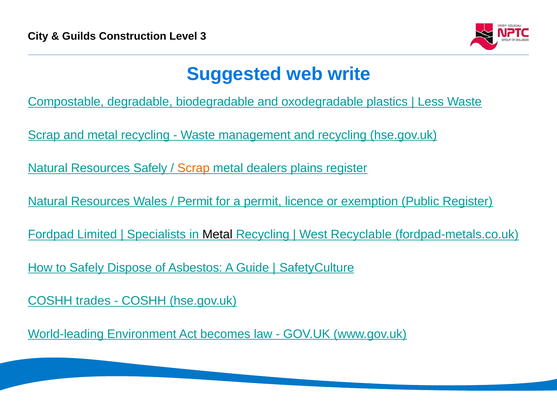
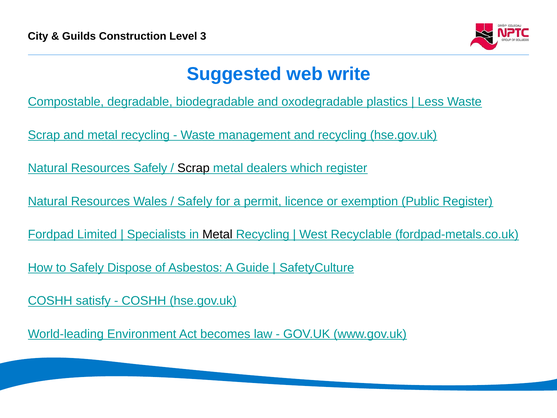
Scrap at (194, 168) colour: orange -> black
plains: plains -> which
Permit at (195, 201): Permit -> Safely
trades: trades -> satisfy
